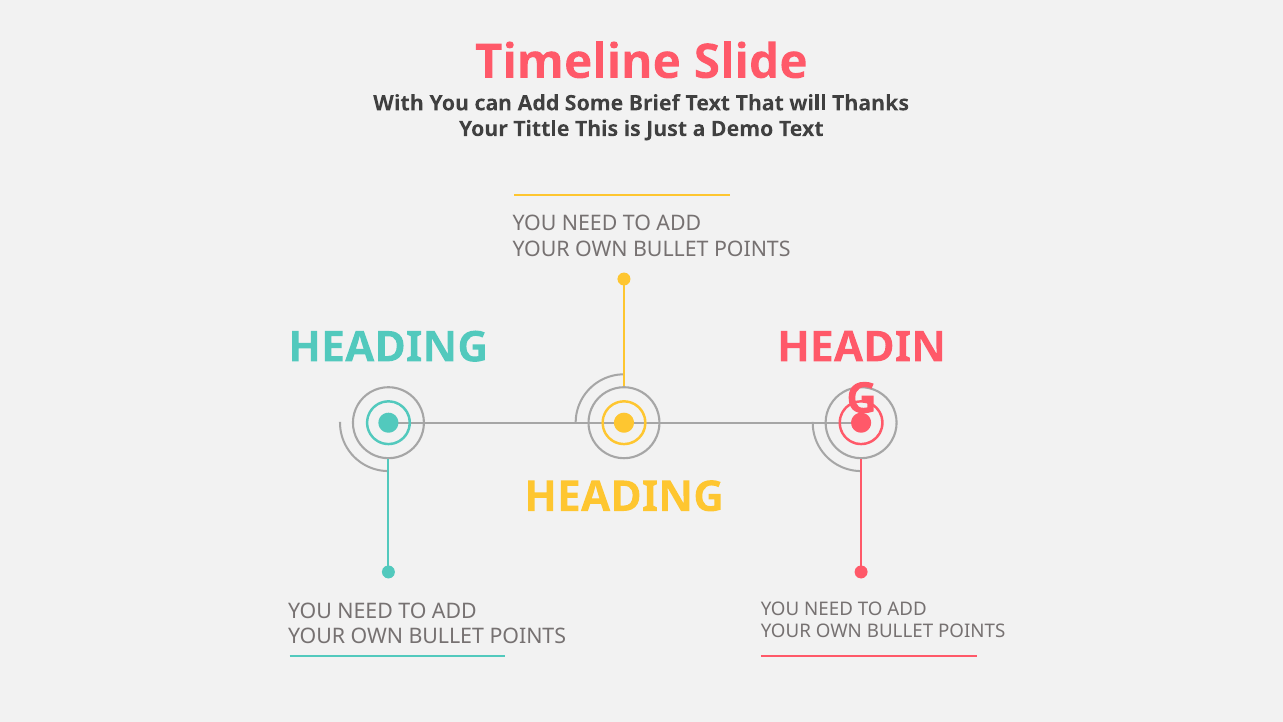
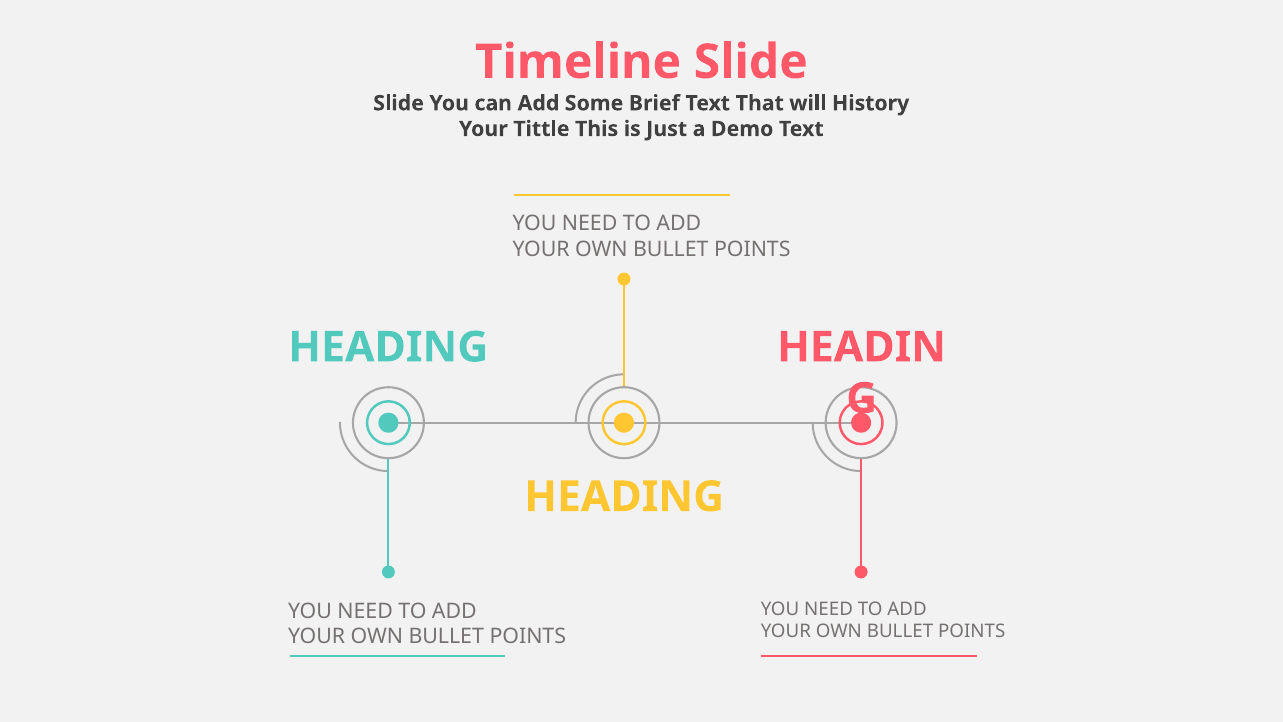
With at (398, 103): With -> Slide
Thanks: Thanks -> History
